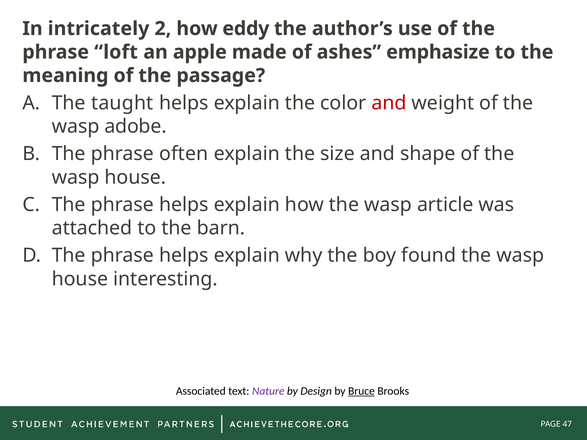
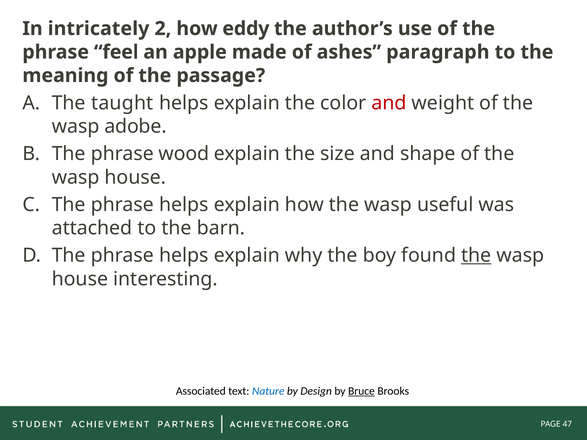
loft: loft -> feel
emphasize: emphasize -> paragraph
often: often -> wood
article: article -> useful
the at (476, 256) underline: none -> present
Nature colour: purple -> blue
